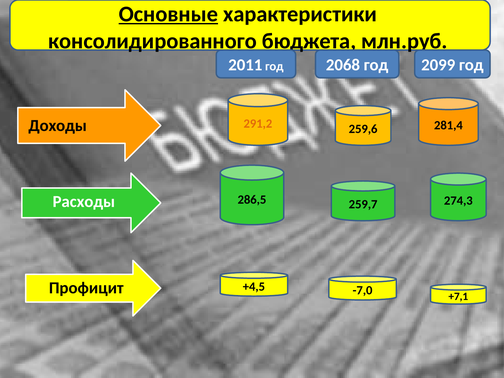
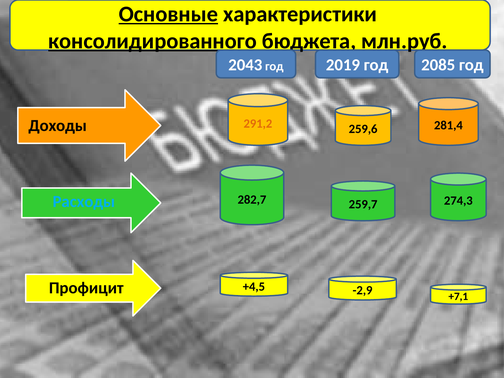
консолидированного underline: none -> present
2011: 2011 -> 2043
2068: 2068 -> 2019
2099: 2099 -> 2085
286,5: 286,5 -> 282,7
Расходы colour: white -> light blue
-7,0: -7,0 -> -2,9
